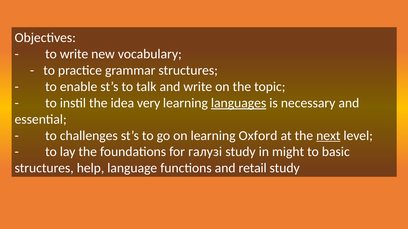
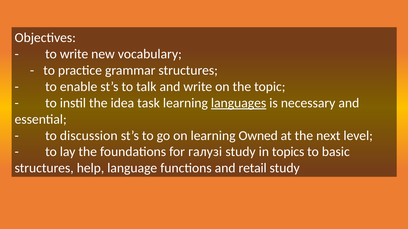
very: very -> task
challenges: challenges -> discussion
Oxford: Oxford -> Owned
next underline: present -> none
might: might -> topics
